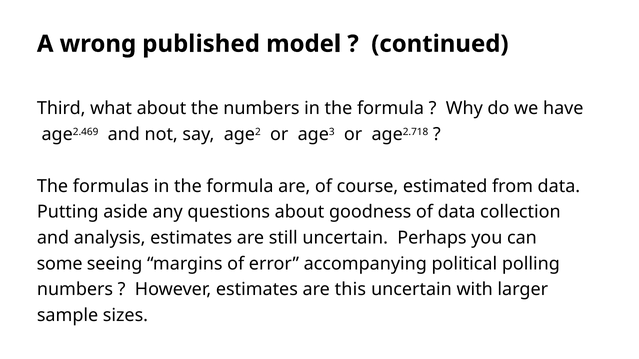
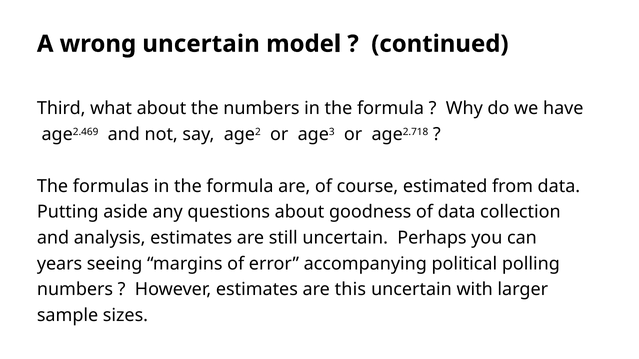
wrong published: published -> uncertain
some: some -> years
